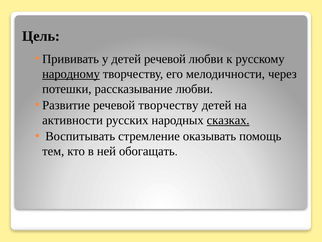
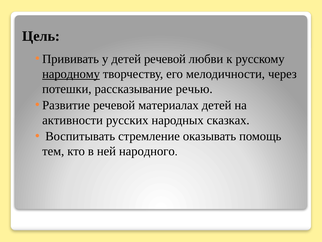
рассказывание любви: любви -> речью
речевой творчеству: творчеству -> материалах
сказках underline: present -> none
обогащать: обогащать -> народного
